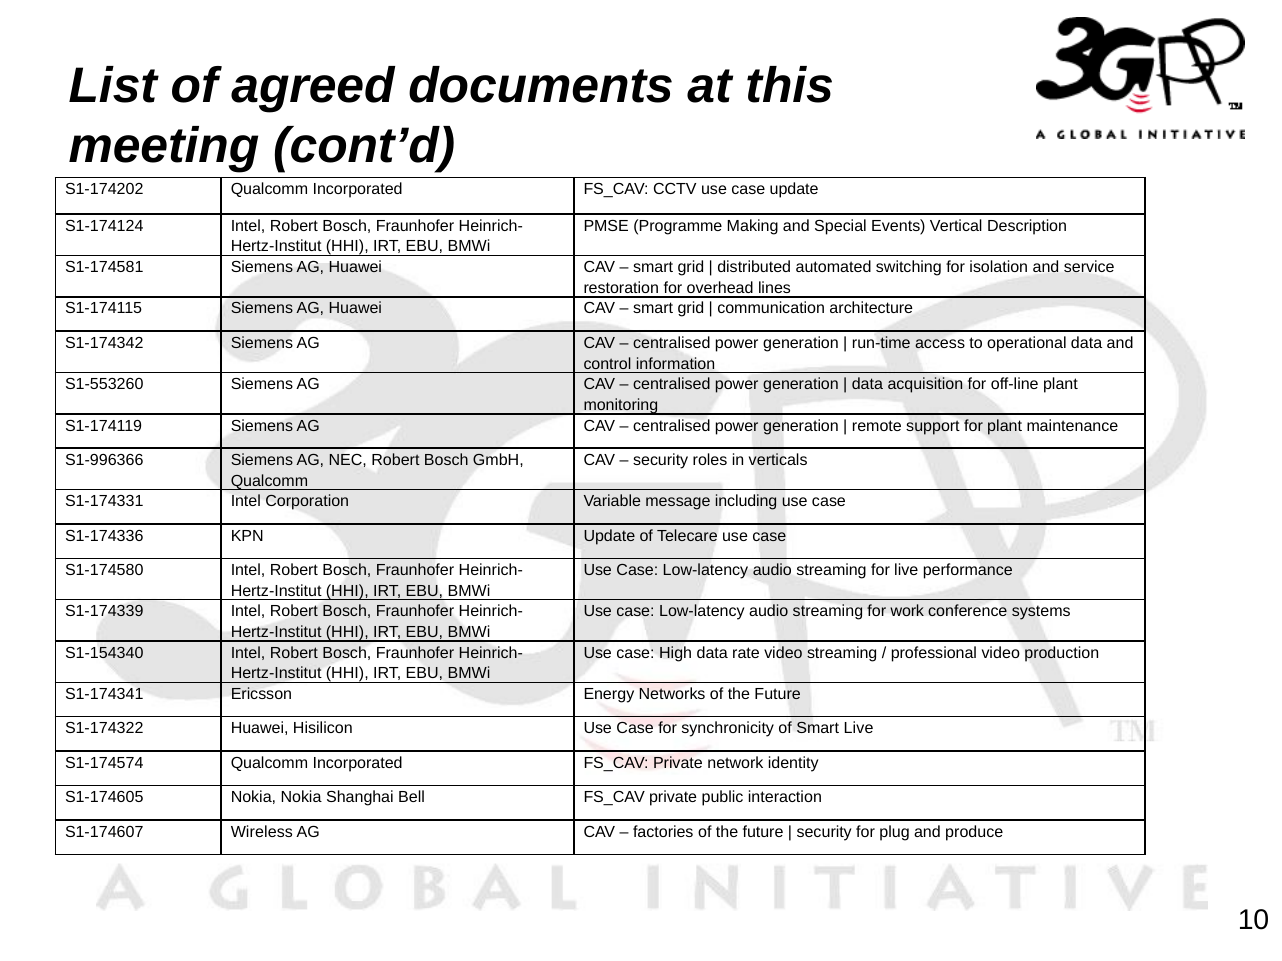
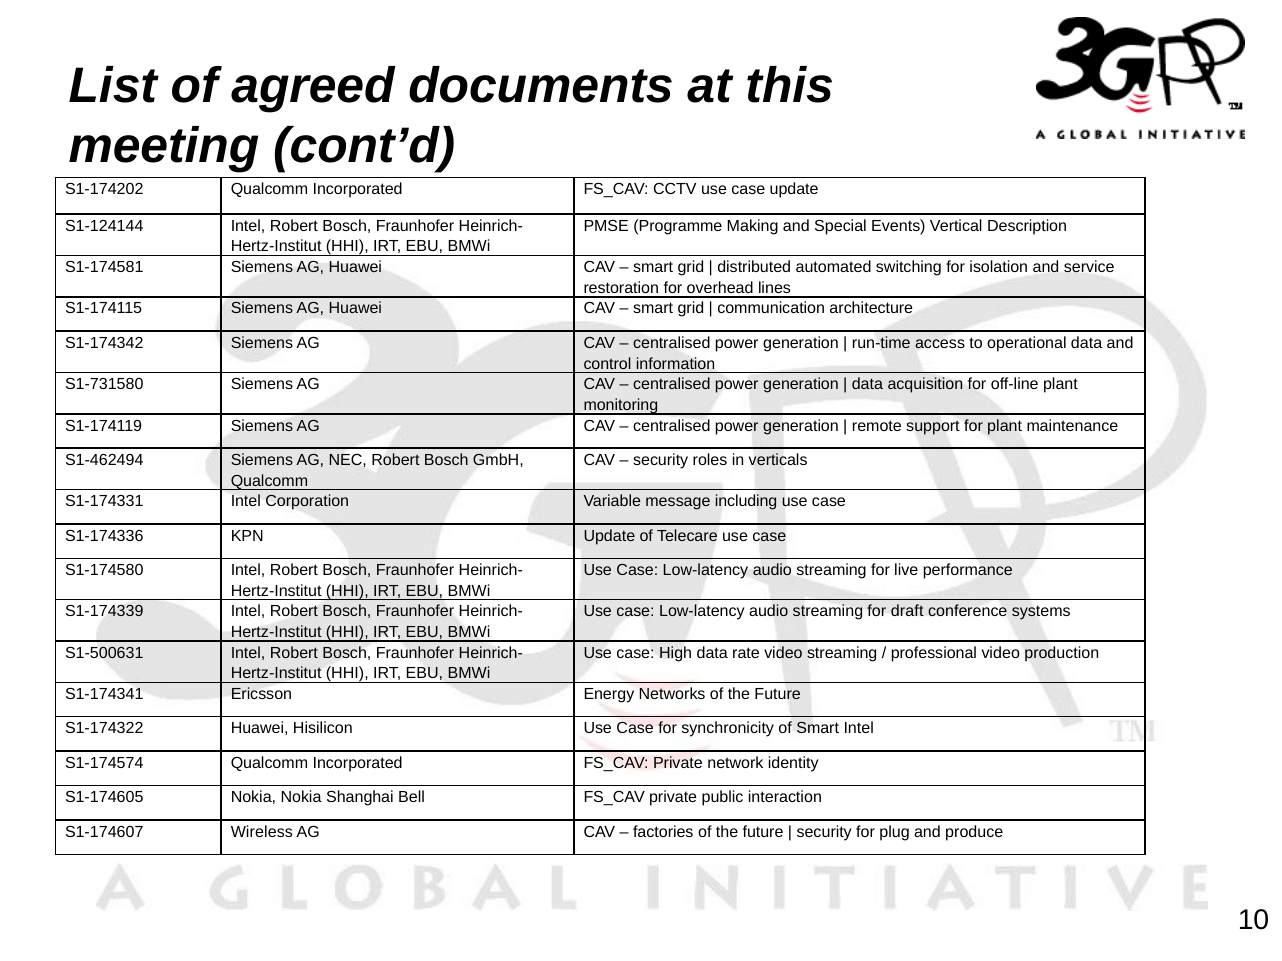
S1-174124: S1-174124 -> S1-124144
S1-553260: S1-553260 -> S1-731580
S1-996366: S1-996366 -> S1-462494
work: work -> draft
S1-154340: S1-154340 -> S1-500631
Smart Live: Live -> Intel
